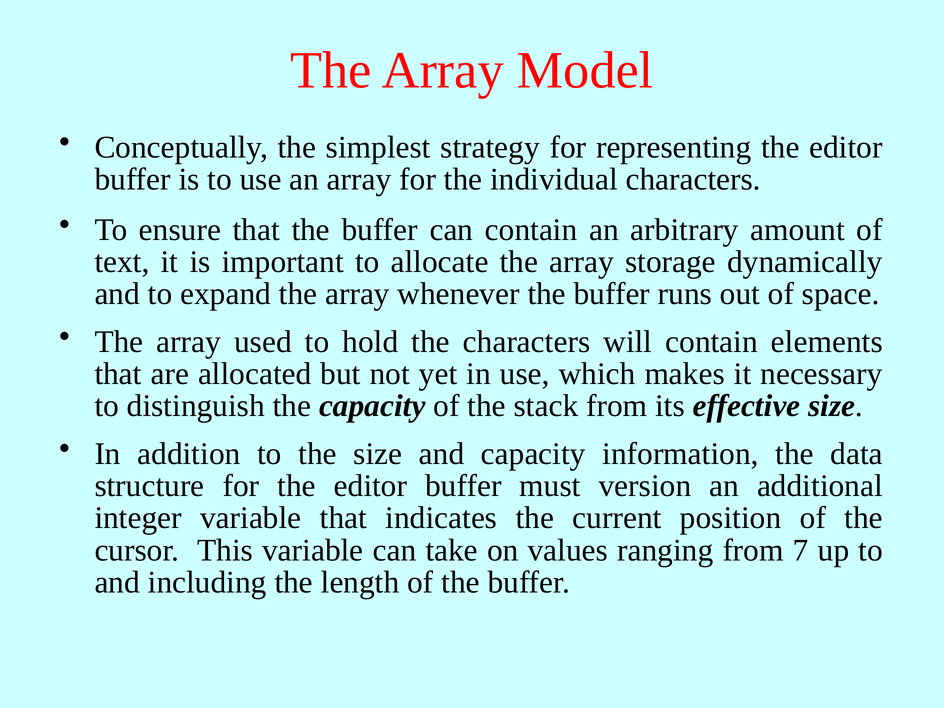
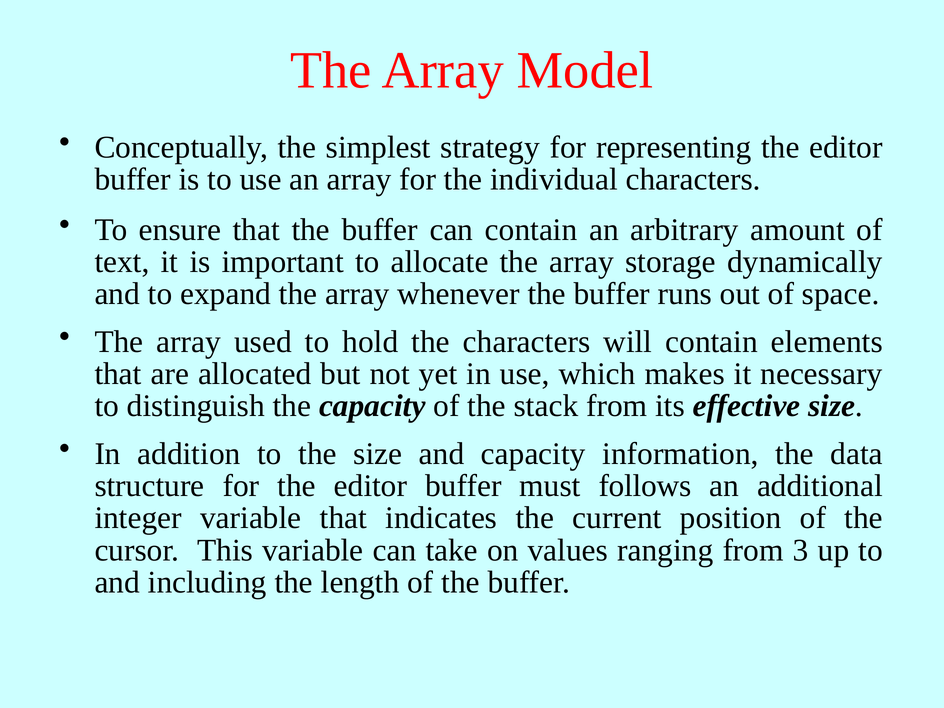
version: version -> follows
7: 7 -> 3
